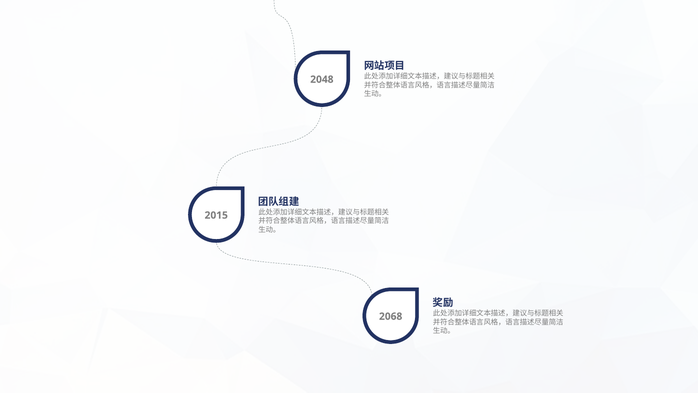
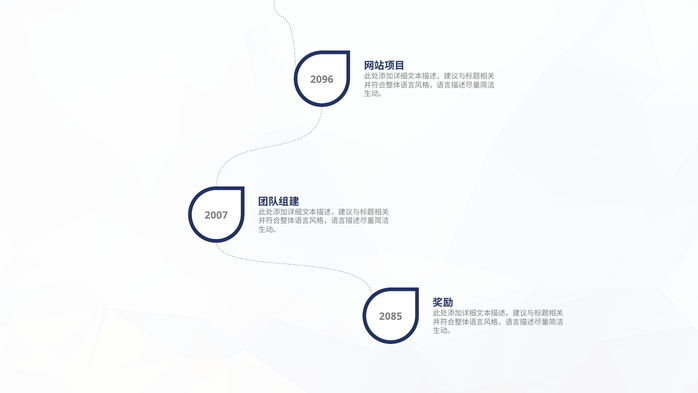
2048: 2048 -> 2096
2015: 2015 -> 2007
2068: 2068 -> 2085
